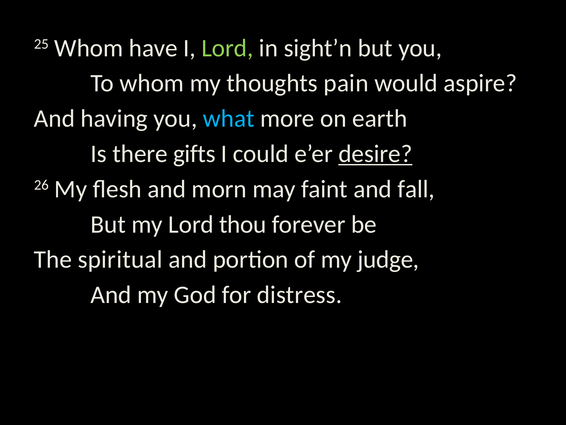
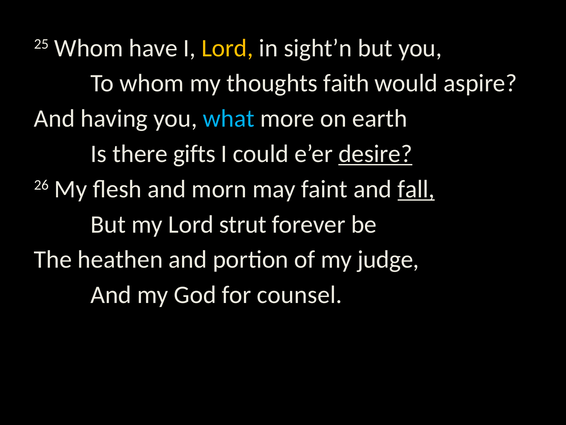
Lord at (227, 48) colour: light green -> yellow
pain: pain -> faith
fall underline: none -> present
thou: thou -> strut
spiritual: spiritual -> heathen
distress: distress -> counsel
